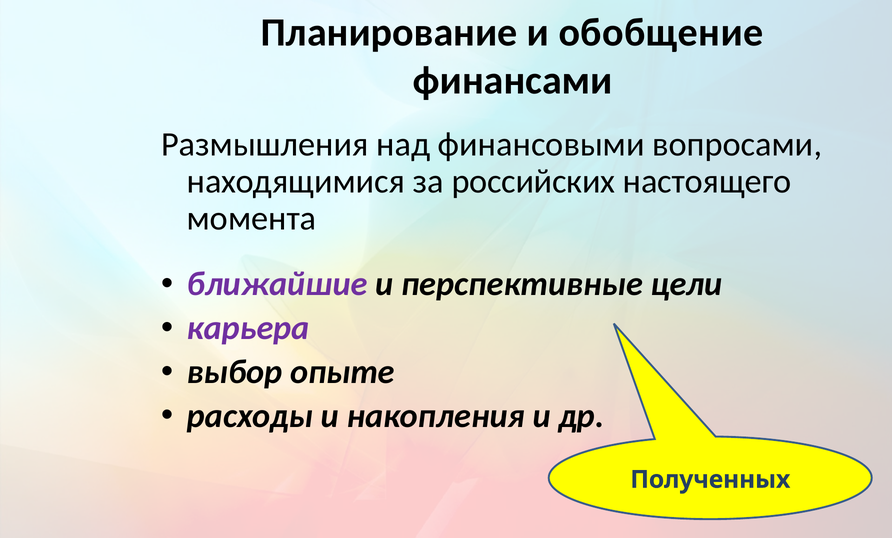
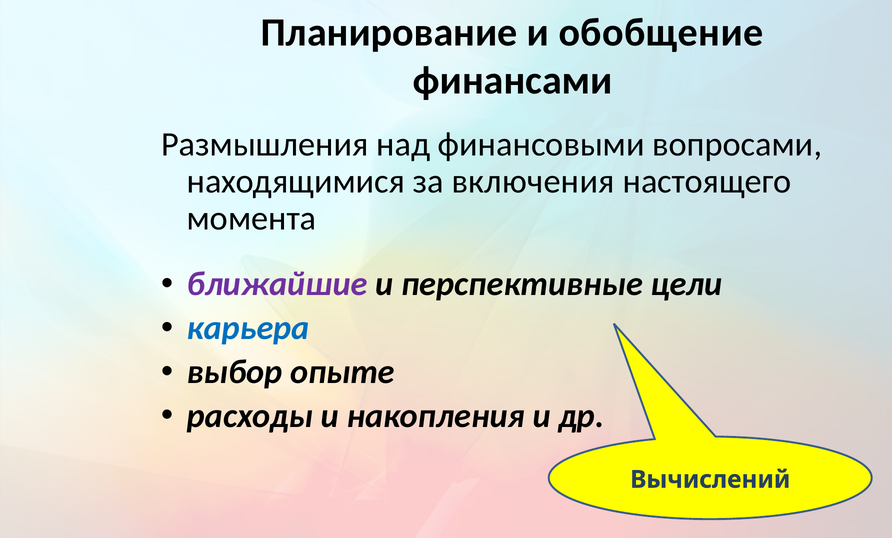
российских: российских -> включения
карьера colour: purple -> blue
Полученных: Полученных -> Вычислений
